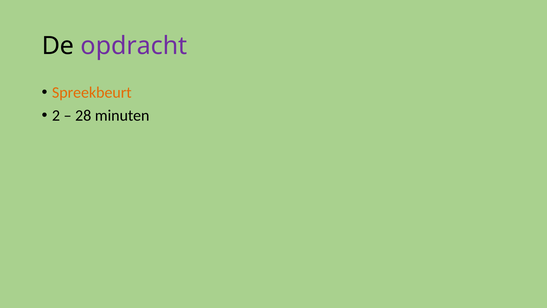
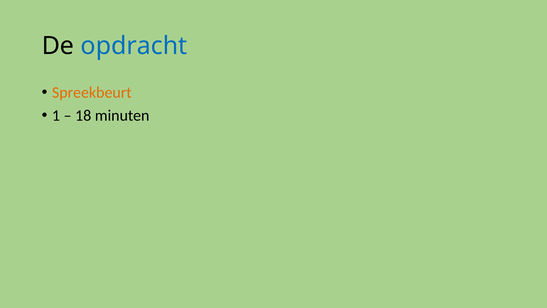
opdracht colour: purple -> blue
2: 2 -> 1
28: 28 -> 18
